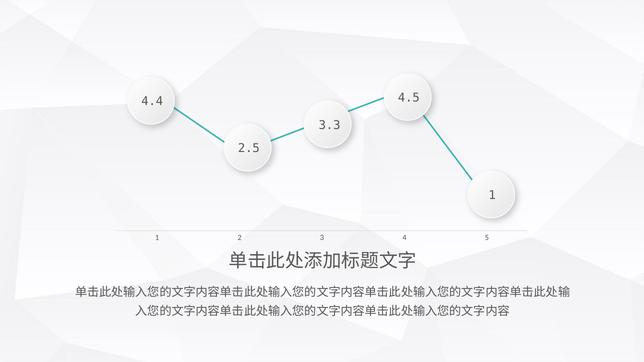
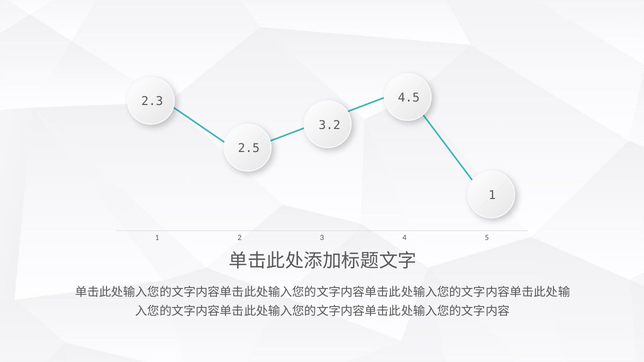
4.4: 4.4 -> 2.3
3.3: 3.3 -> 3.2
